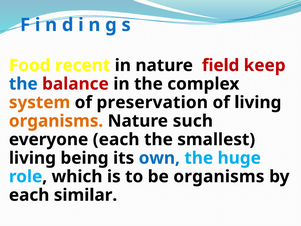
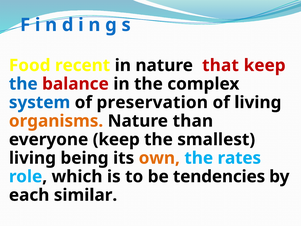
field: field -> that
system colour: orange -> blue
such: such -> than
everyone each: each -> keep
own colour: blue -> orange
huge: huge -> rates
be organisms: organisms -> tendencies
